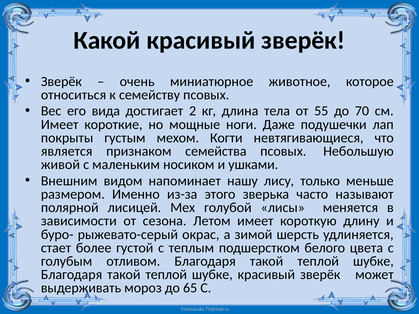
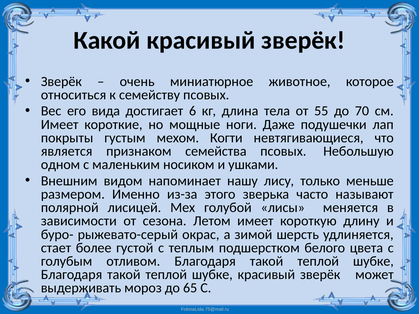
2: 2 -> 6
живой: живой -> одном
